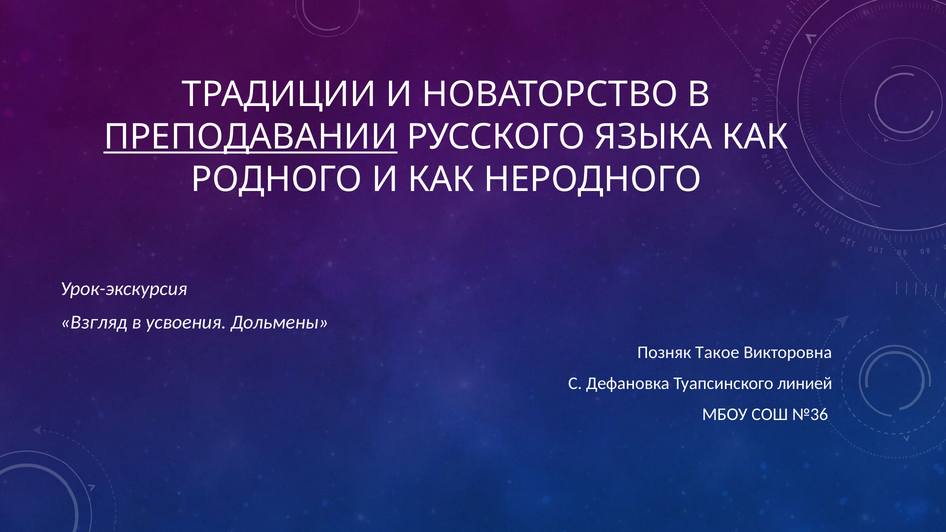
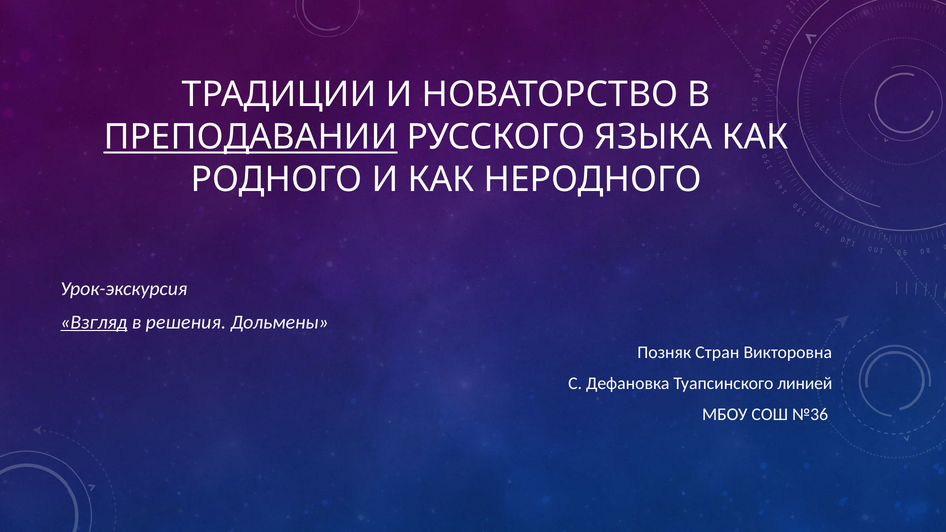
Взгляд underline: none -> present
усвоения: усвоения -> решения
Такое: Такое -> Стран
